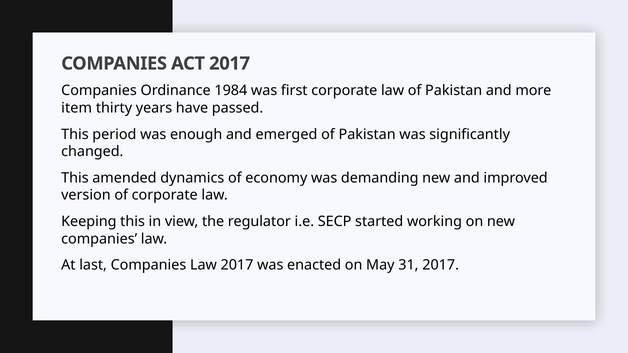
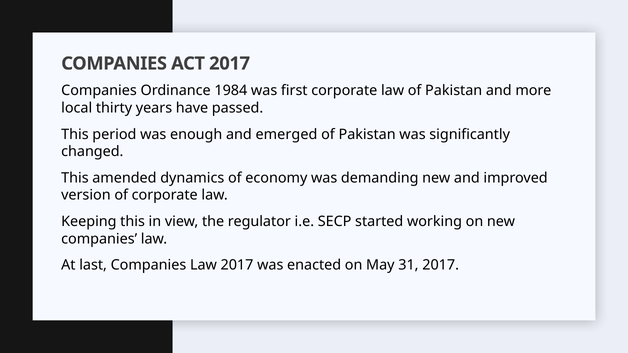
item: item -> local
